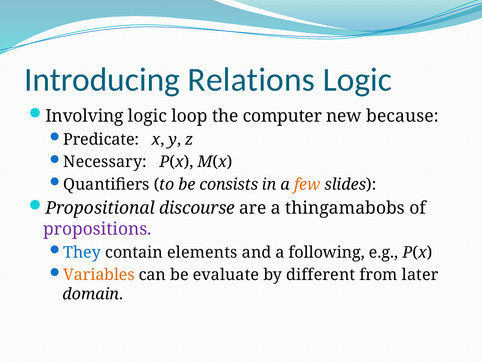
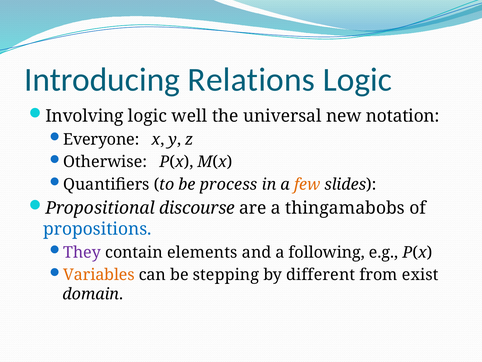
loop: loop -> well
computer: computer -> universal
because: because -> notation
Predicate: Predicate -> Everyone
Necessary: Necessary -> Otherwise
consists: consists -> process
propositions colour: purple -> blue
They colour: blue -> purple
evaluate: evaluate -> stepping
later: later -> exist
